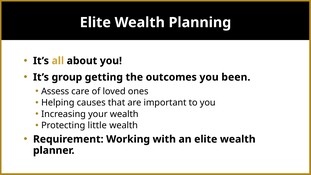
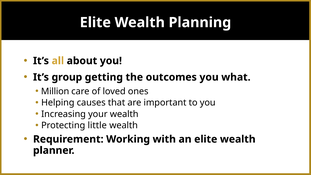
been: been -> what
Assess: Assess -> Million
